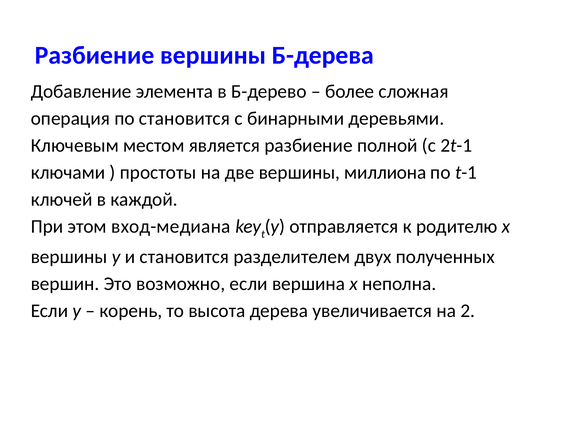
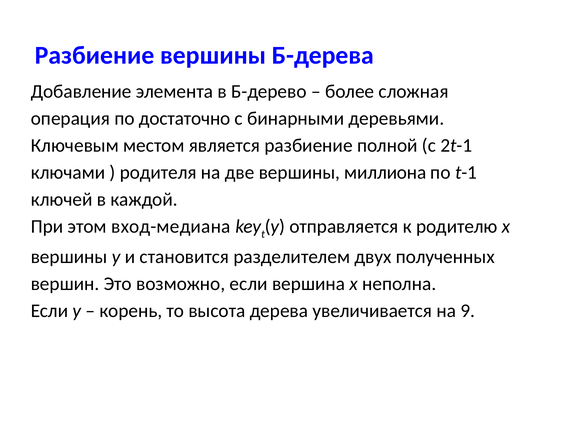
по становится: становится -> достаточно
простоты: простоты -> родителя
2: 2 -> 9
